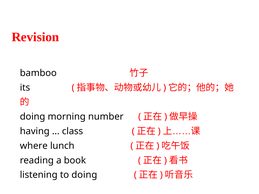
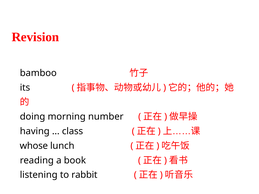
where: where -> whose
to doing: doing -> rabbit
